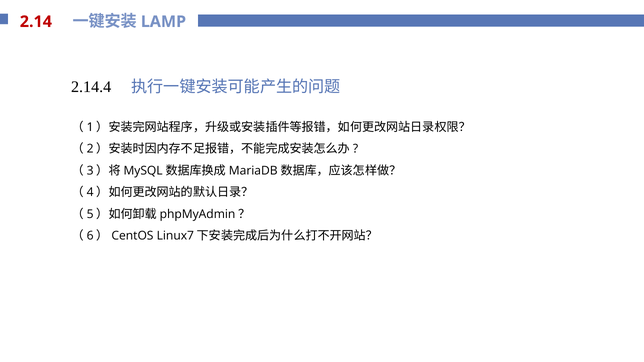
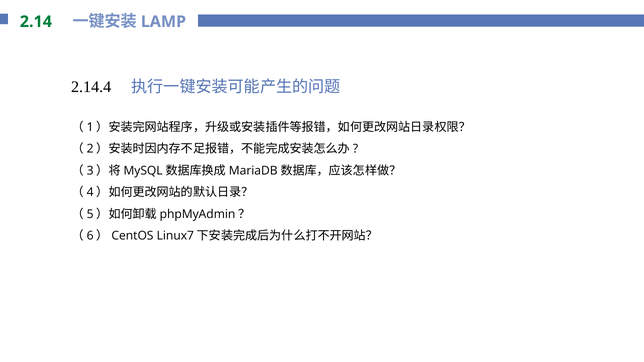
2.14 colour: red -> green
